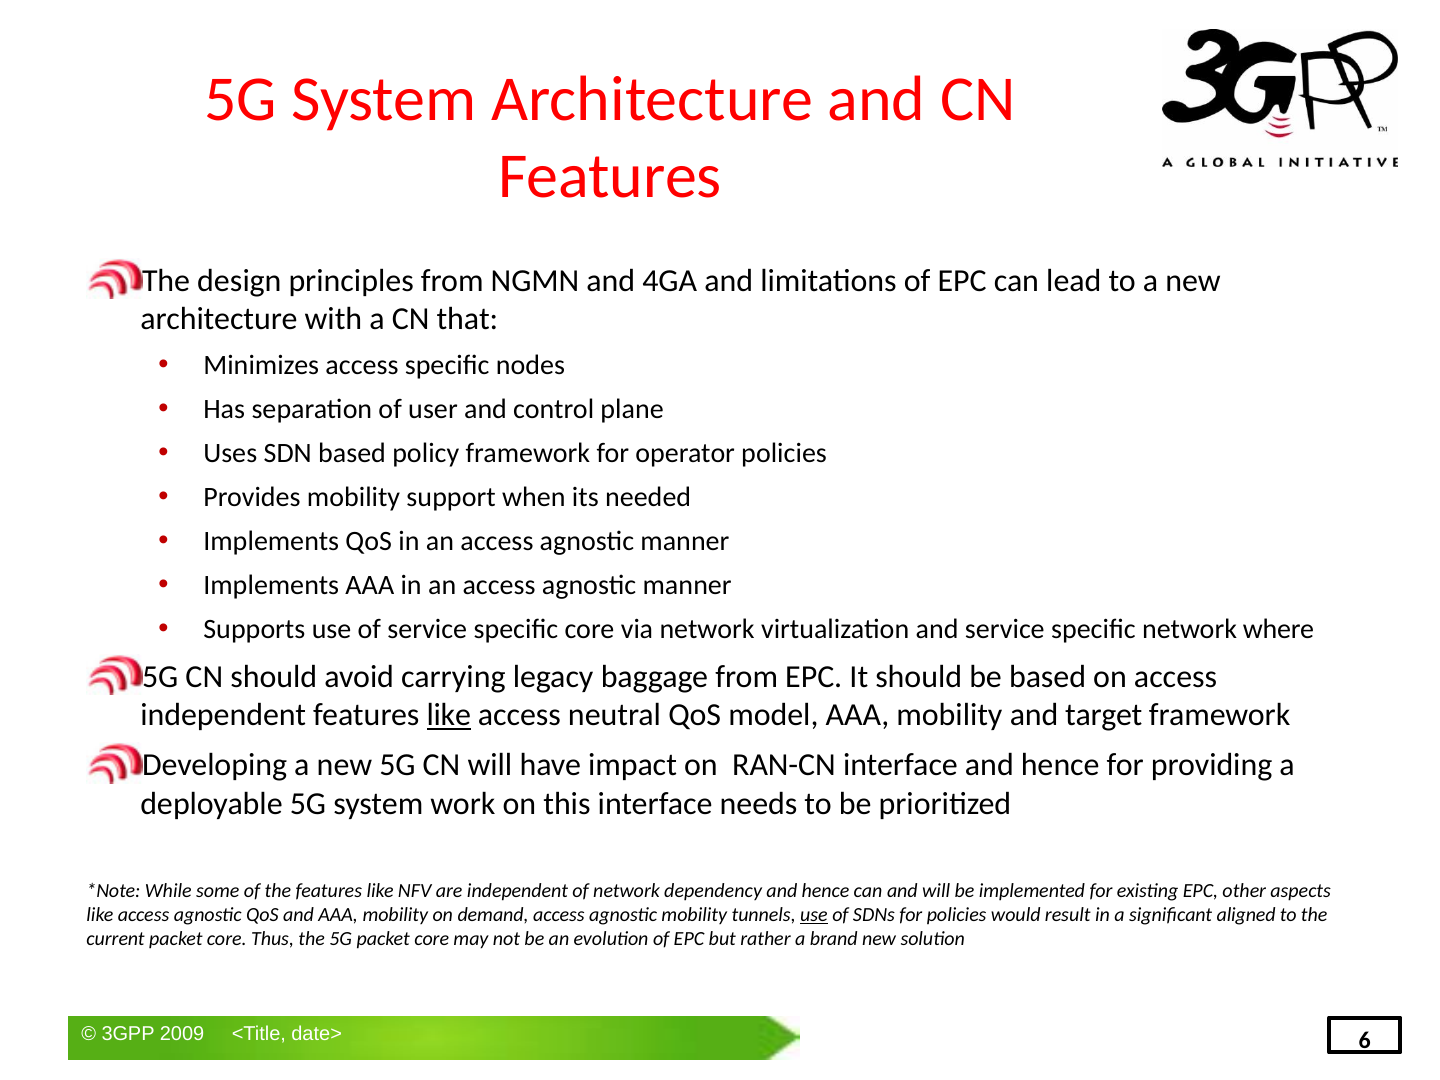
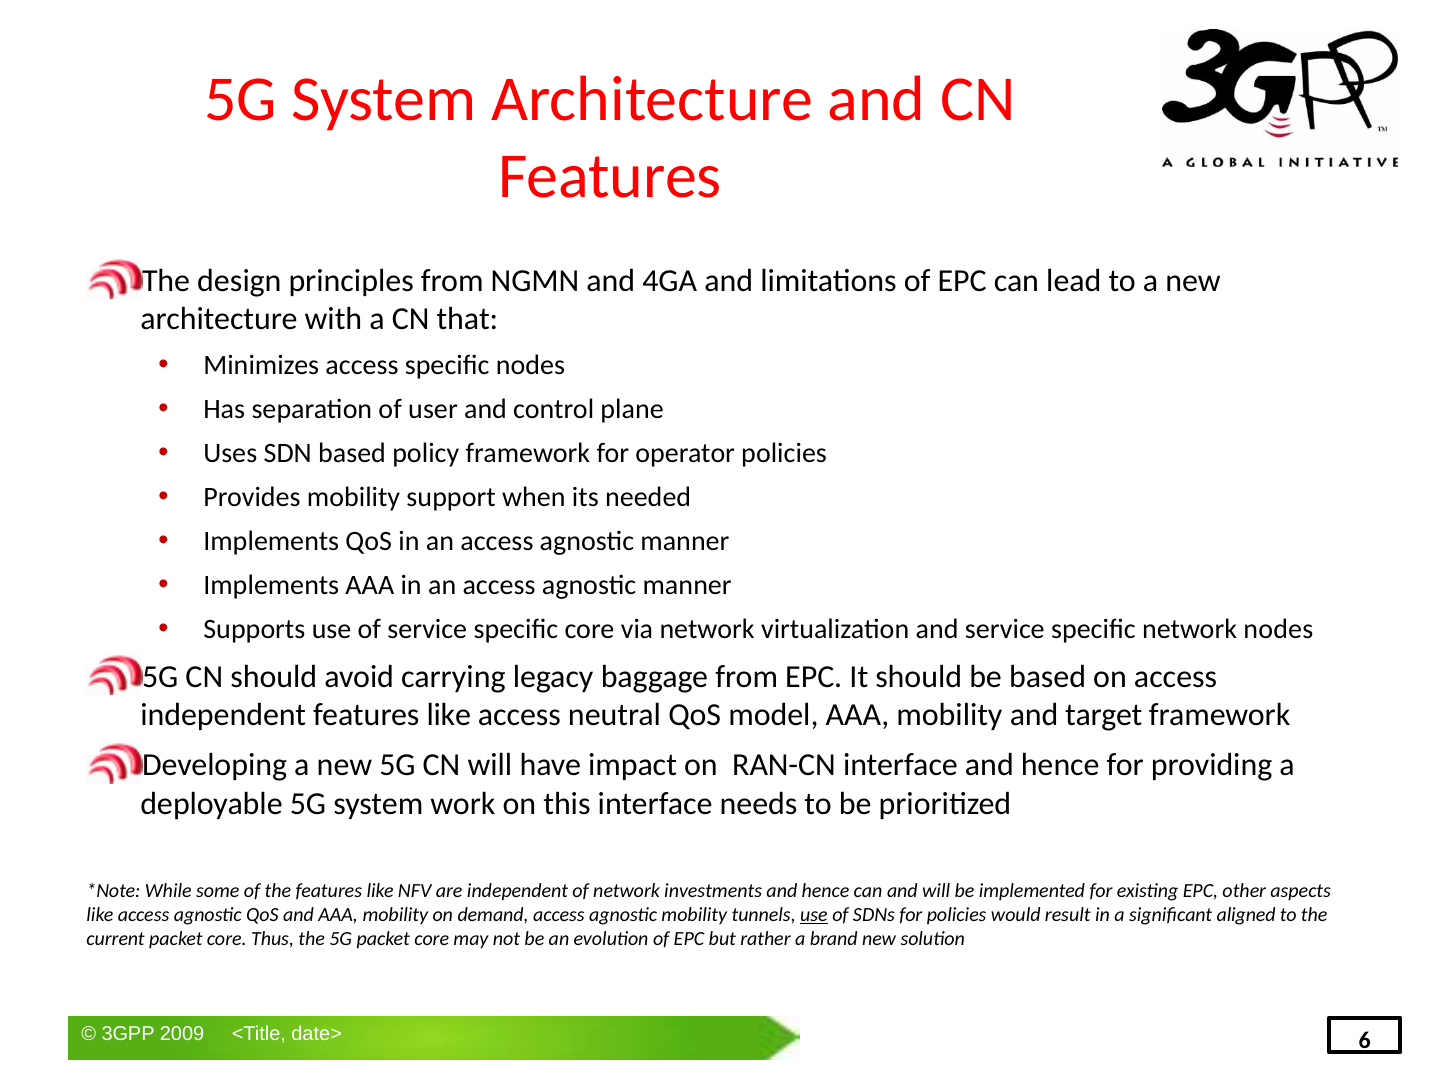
network where: where -> nodes
like at (449, 715) underline: present -> none
dependency: dependency -> investments
